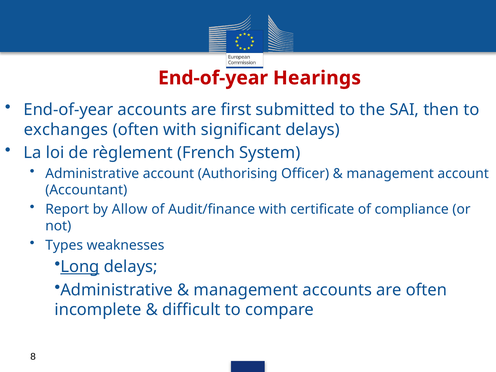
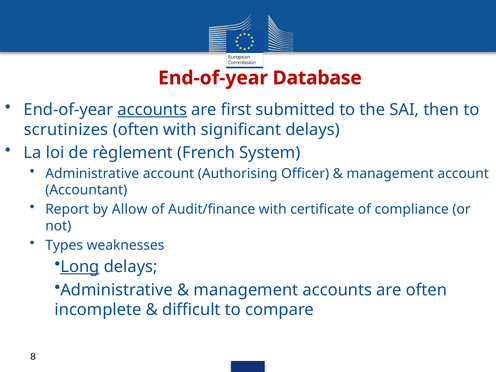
Hearings: Hearings -> Database
accounts at (152, 110) underline: none -> present
exchanges: exchanges -> scrutinizes
